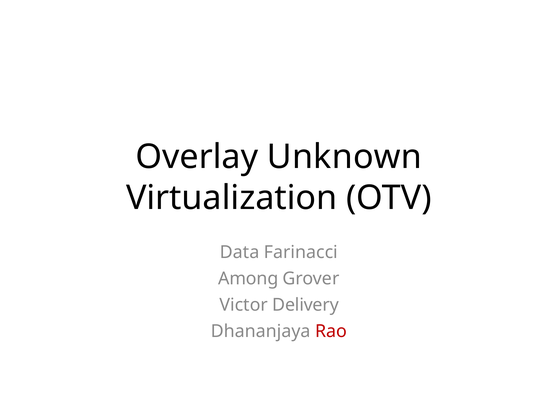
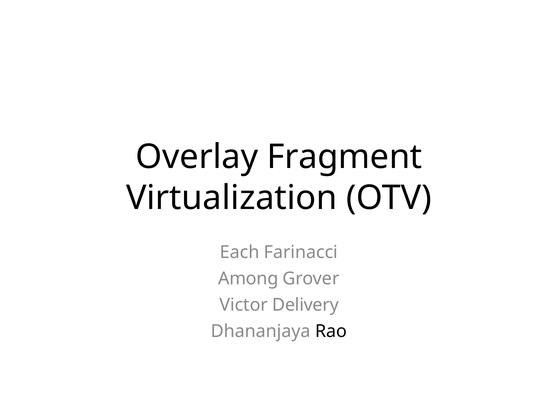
Unknown: Unknown -> Fragment
Data: Data -> Each
Rao colour: red -> black
